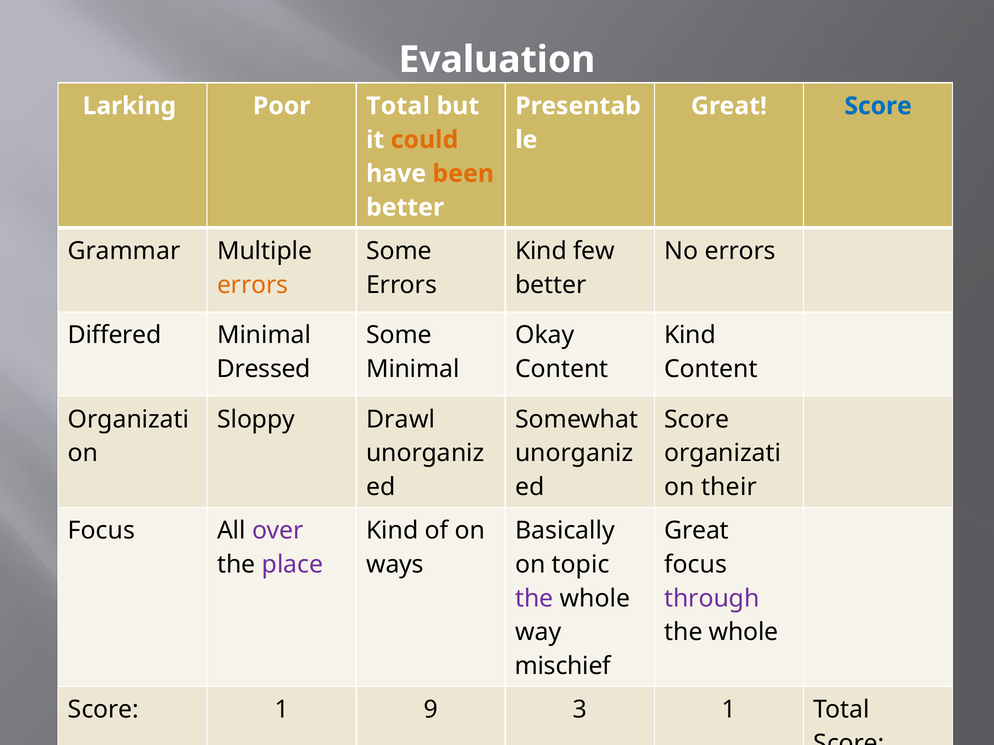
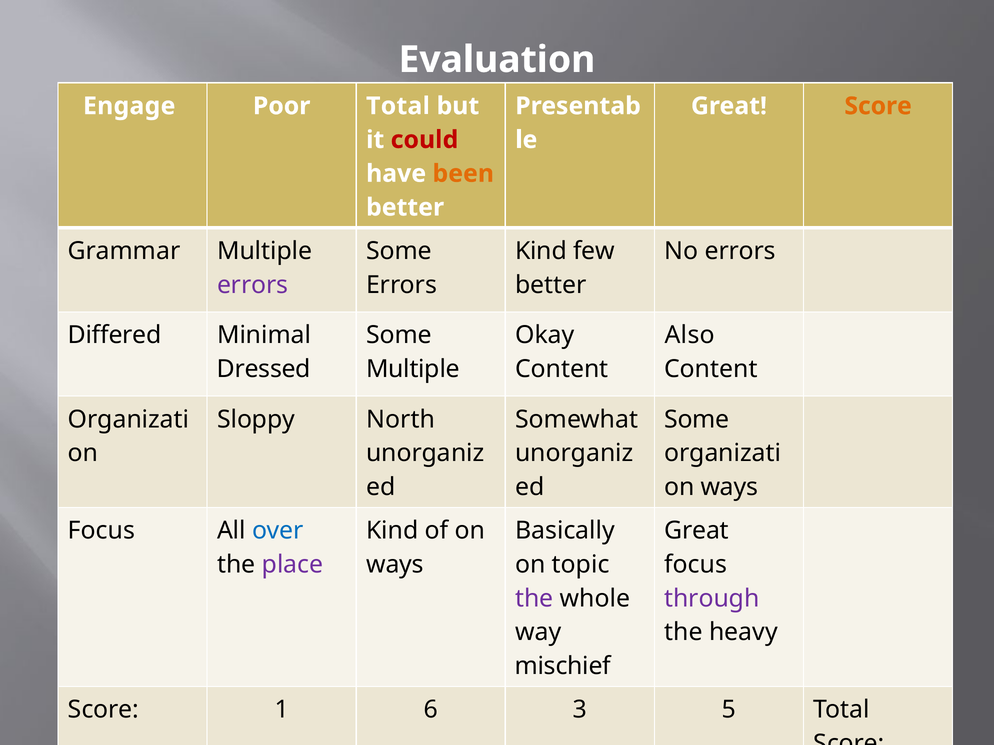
Larking: Larking -> Engage
Score at (878, 106) colour: blue -> orange
could colour: orange -> red
errors at (253, 285) colour: orange -> purple
Kind at (690, 336): Kind -> Also
Minimal at (413, 369): Minimal -> Multiple
Drawl: Drawl -> North
Score at (697, 420): Score -> Some
their at (729, 487): their -> ways
over colour: purple -> blue
whole at (744, 633): whole -> heavy
9: 9 -> 6
3 1: 1 -> 5
